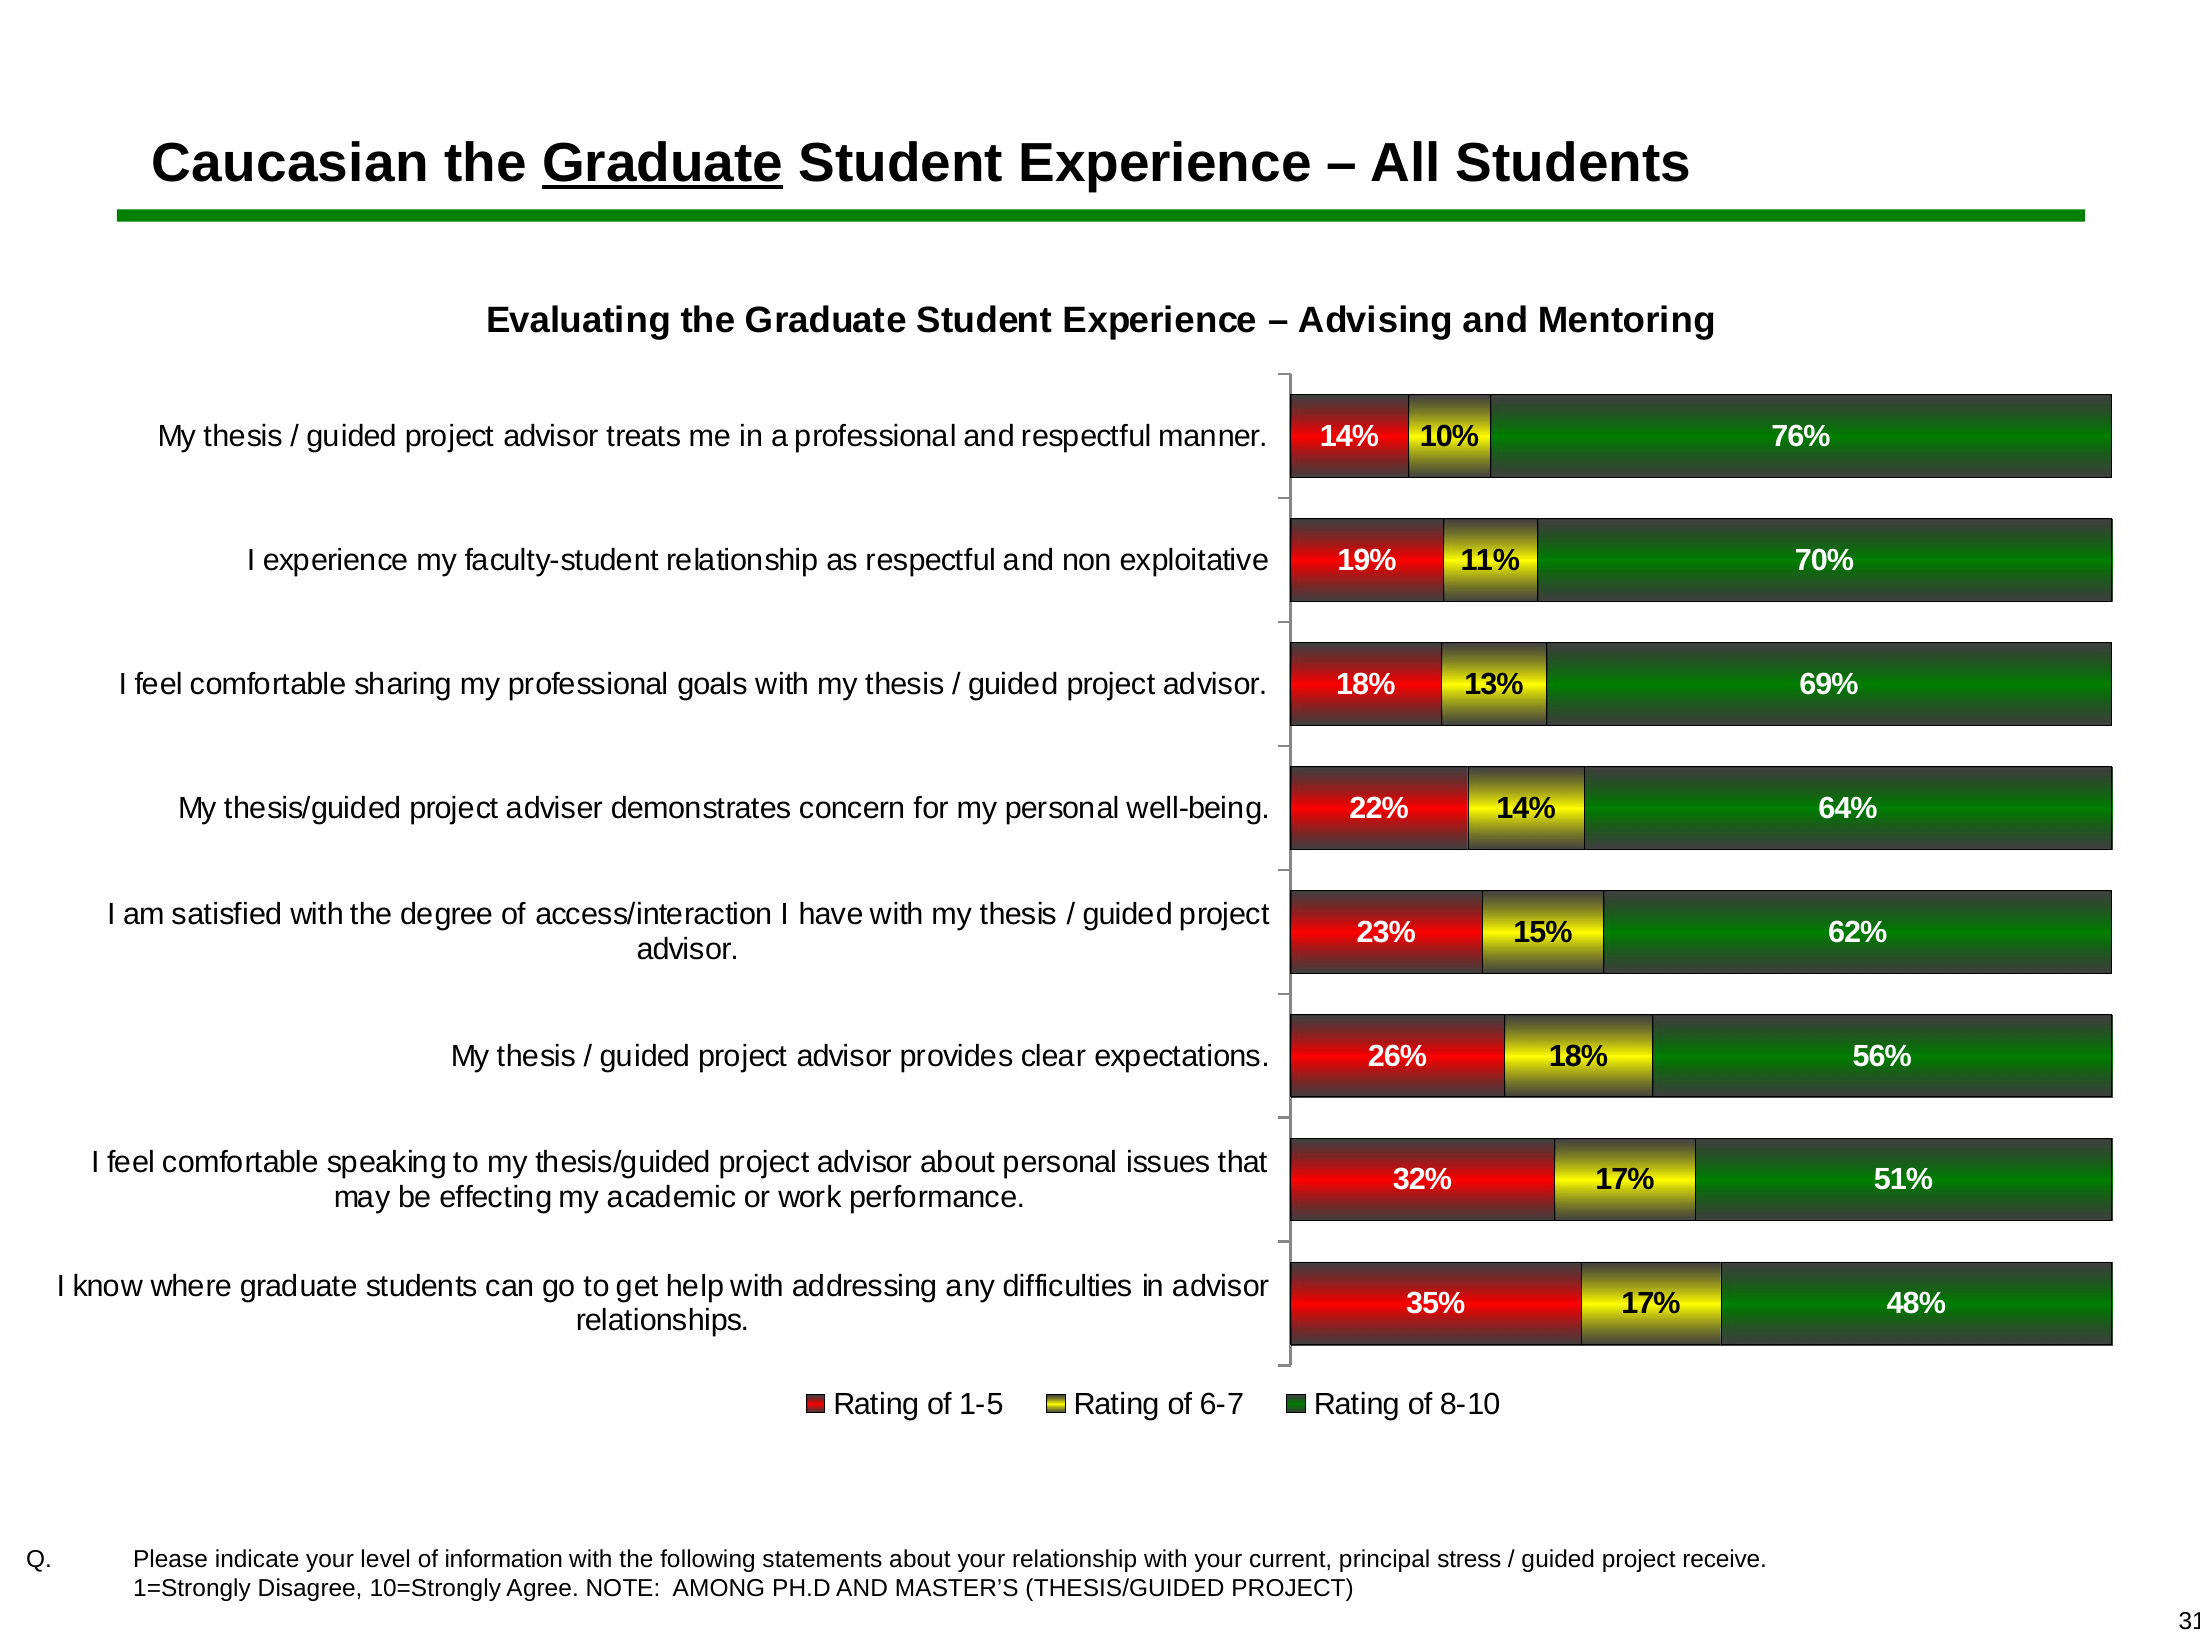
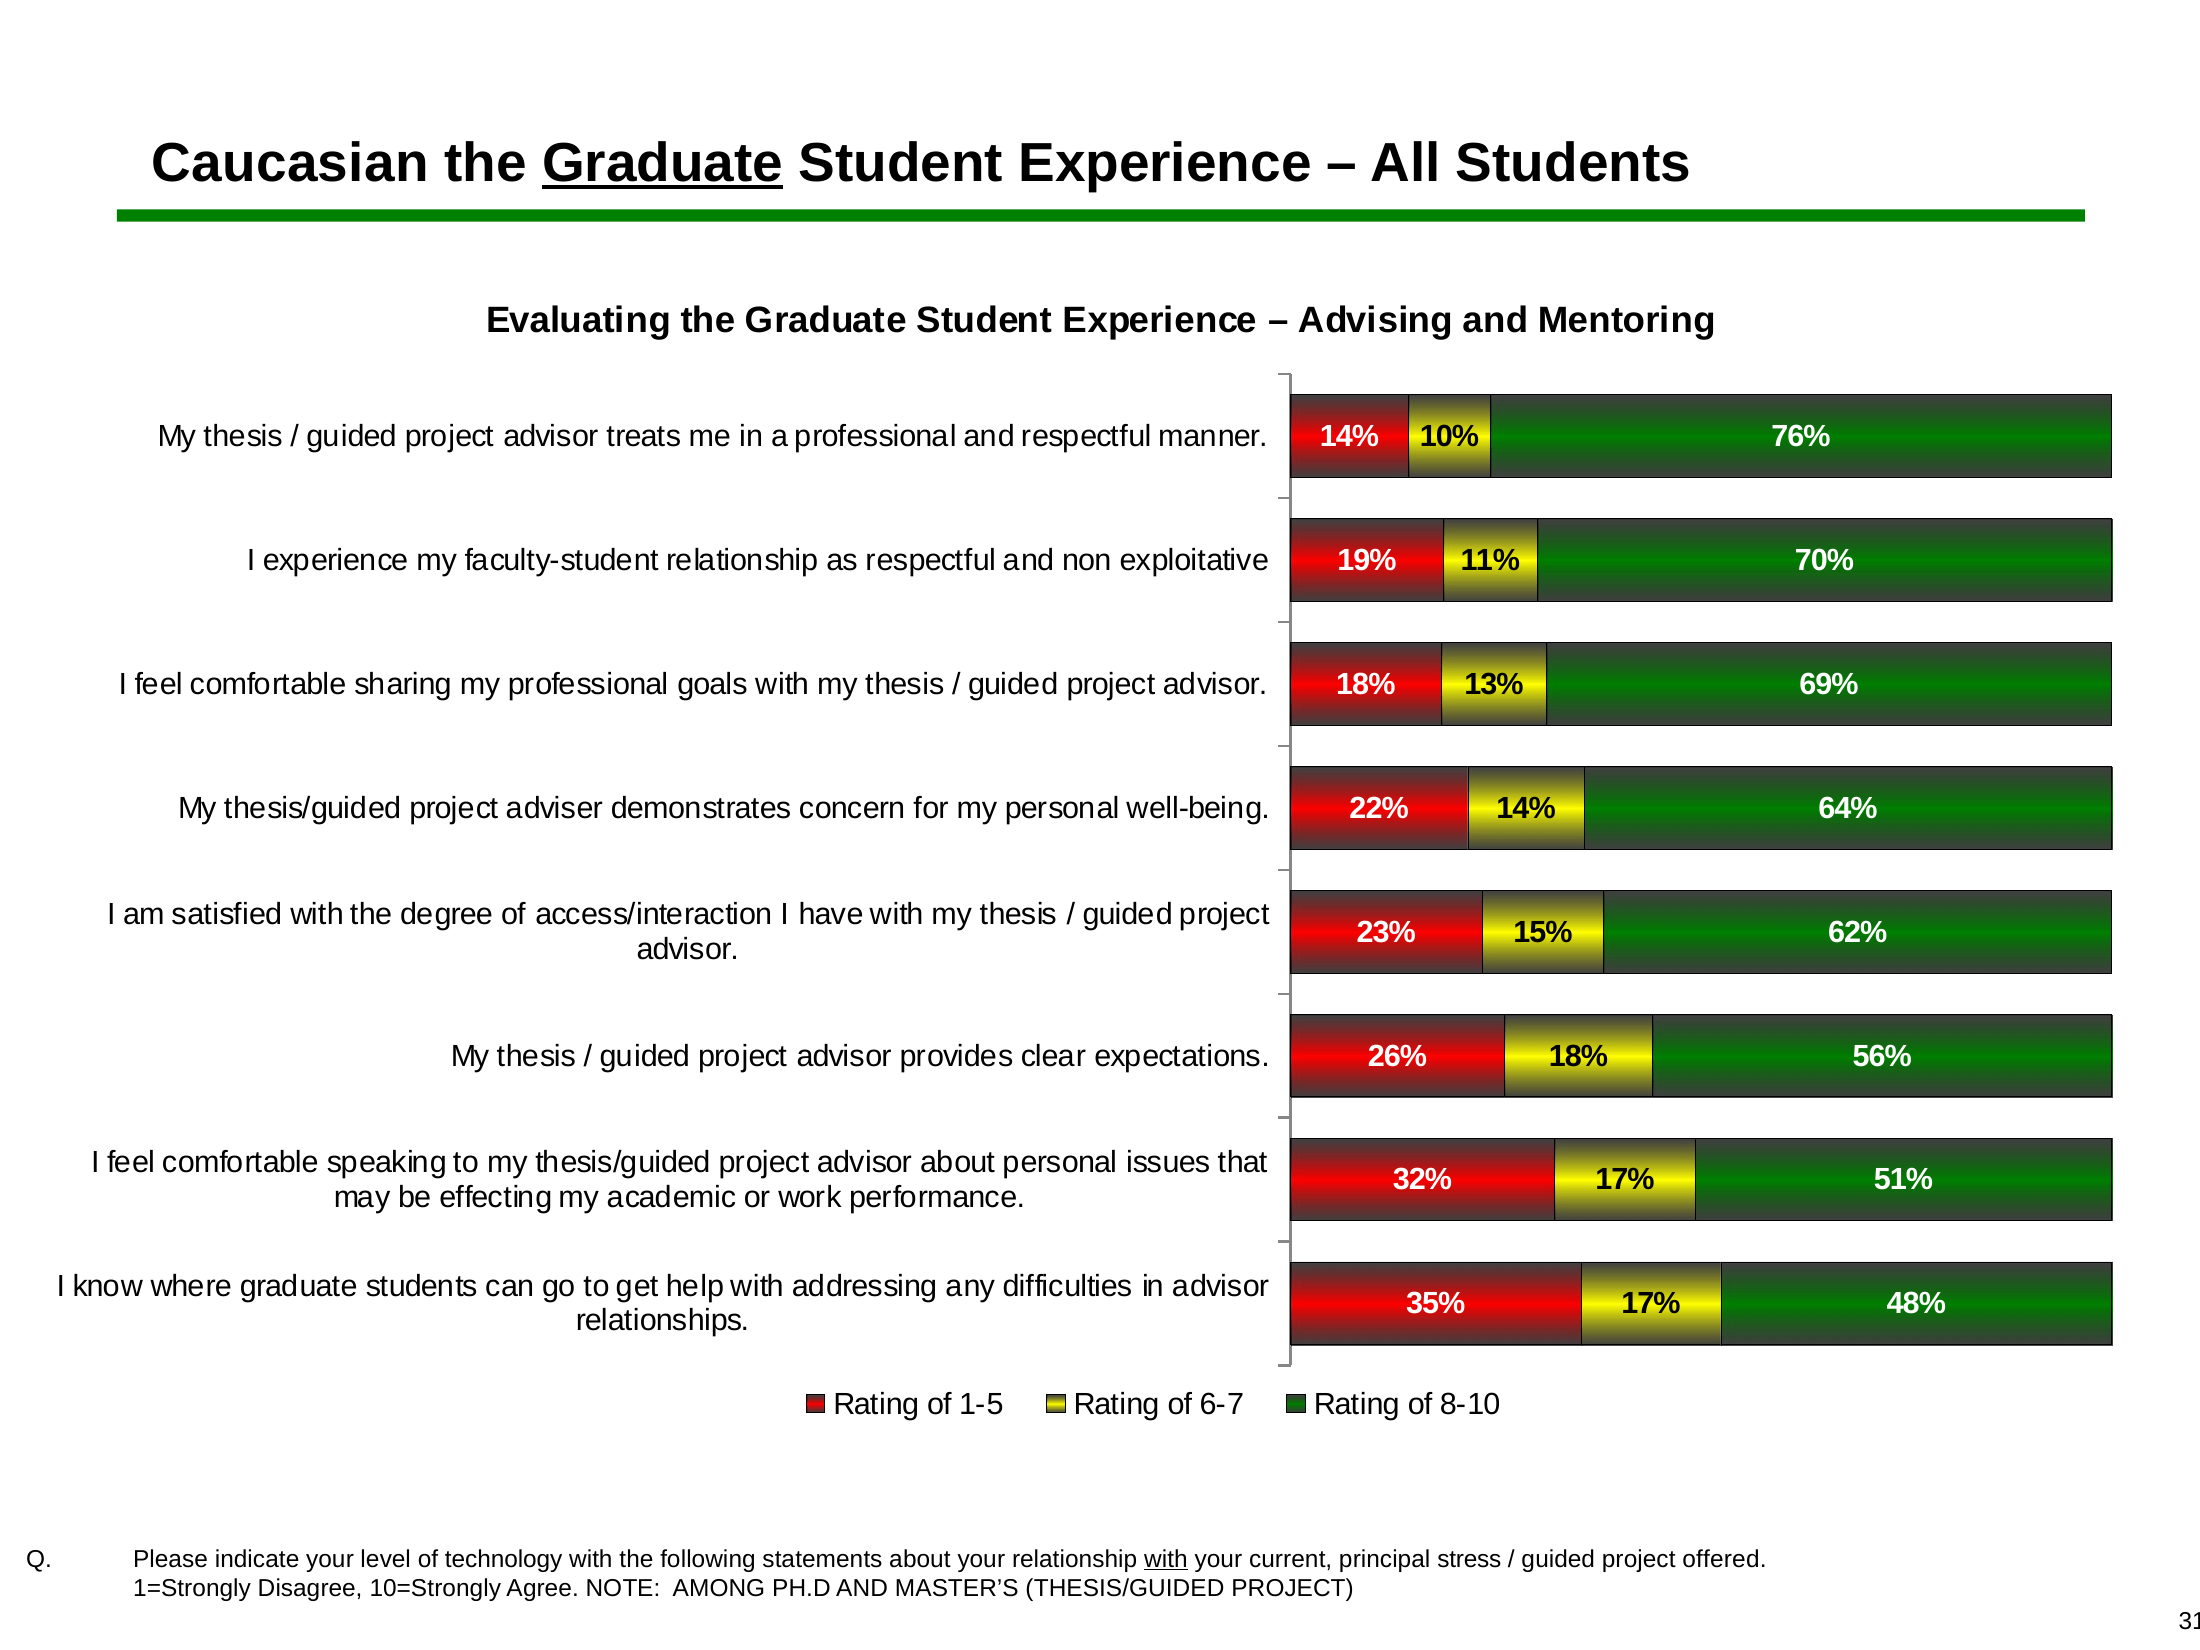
information: information -> technology
with at (1166, 1559) underline: none -> present
receive: receive -> offered
